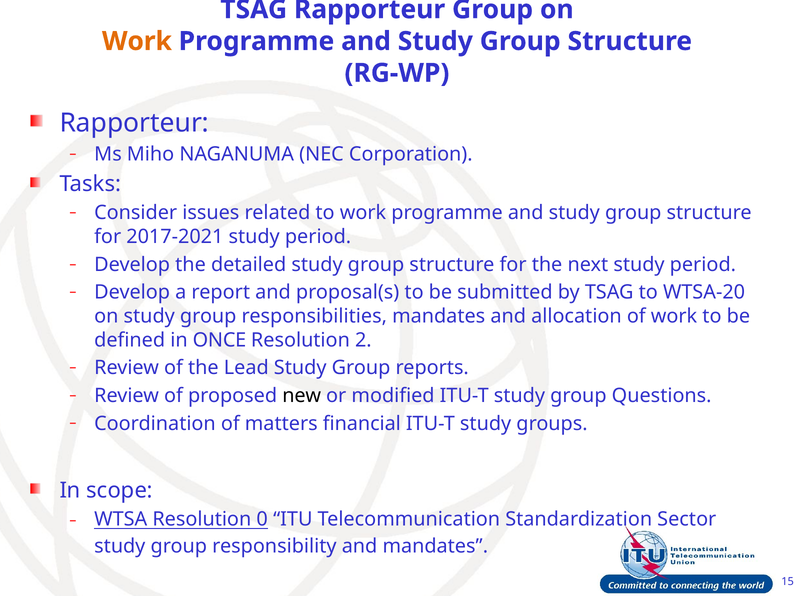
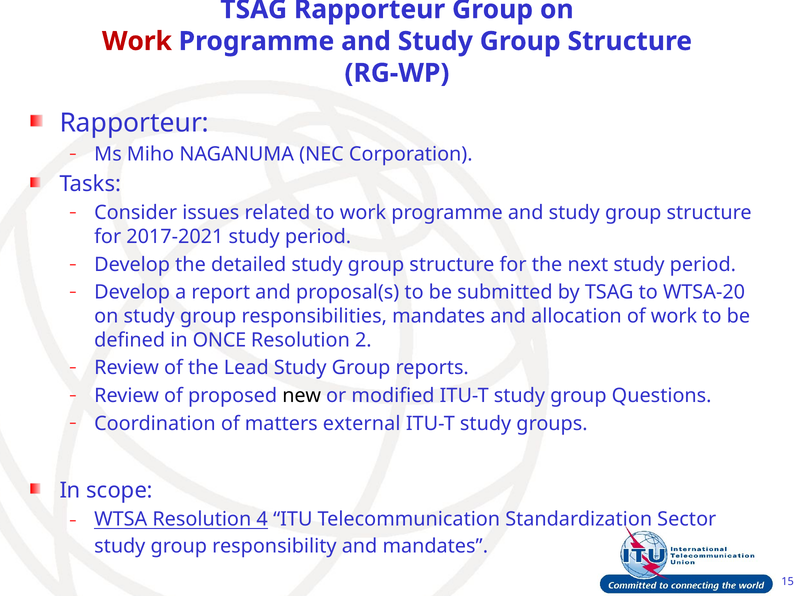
Work at (137, 41) colour: orange -> red
financial: financial -> external
0: 0 -> 4
